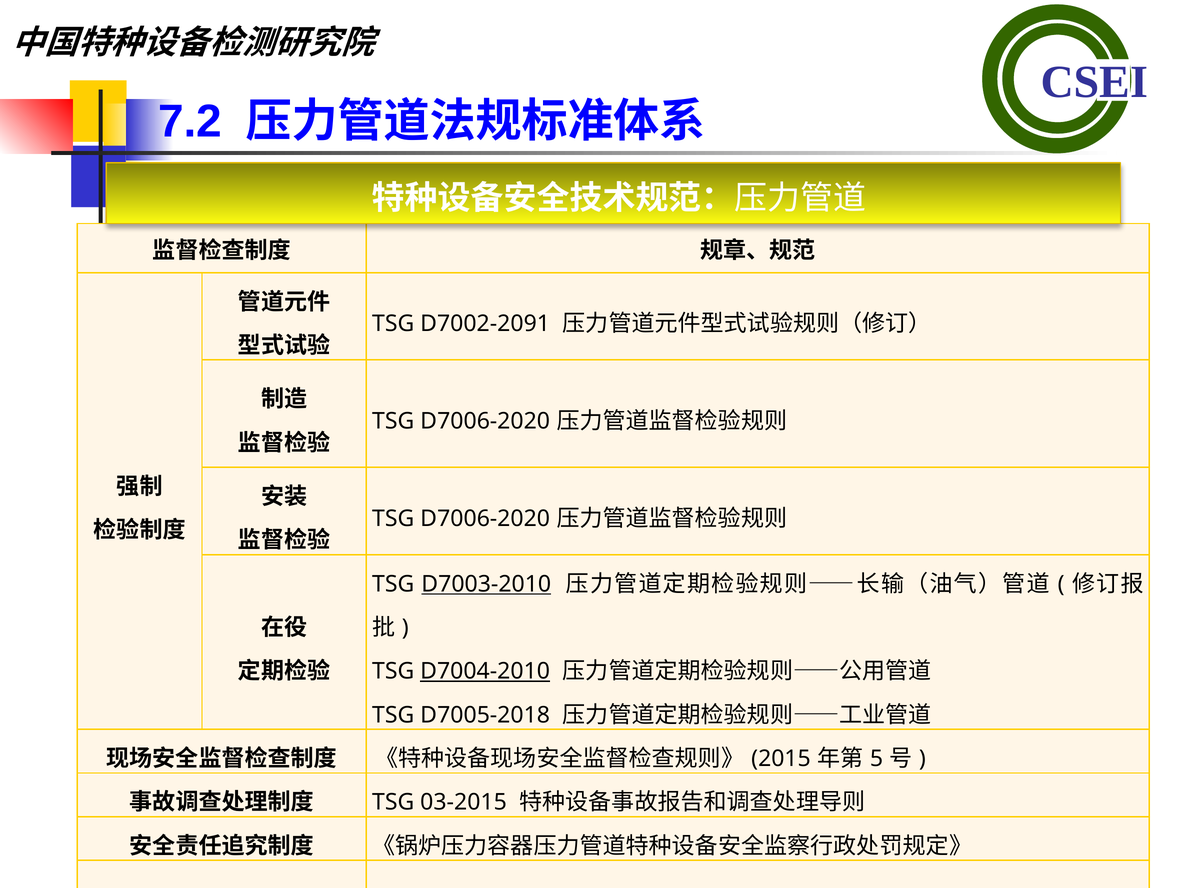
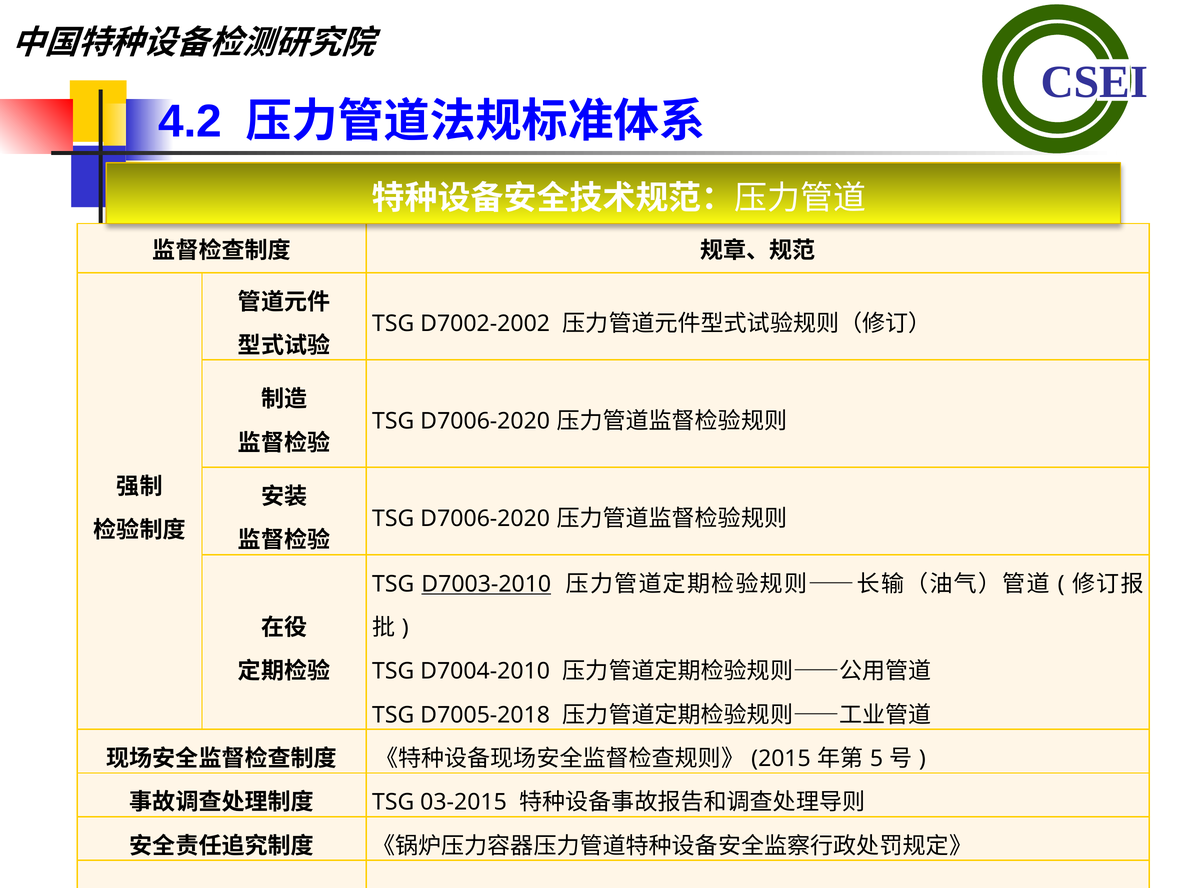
7.2: 7.2 -> 4.2
D7002-2091: D7002-2091 -> D7002-2002
D7004-2010 underline: present -> none
